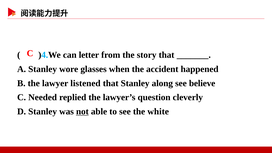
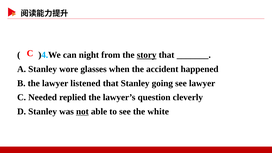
letter: letter -> night
story underline: none -> present
along: along -> going
see believe: believe -> lawyer
